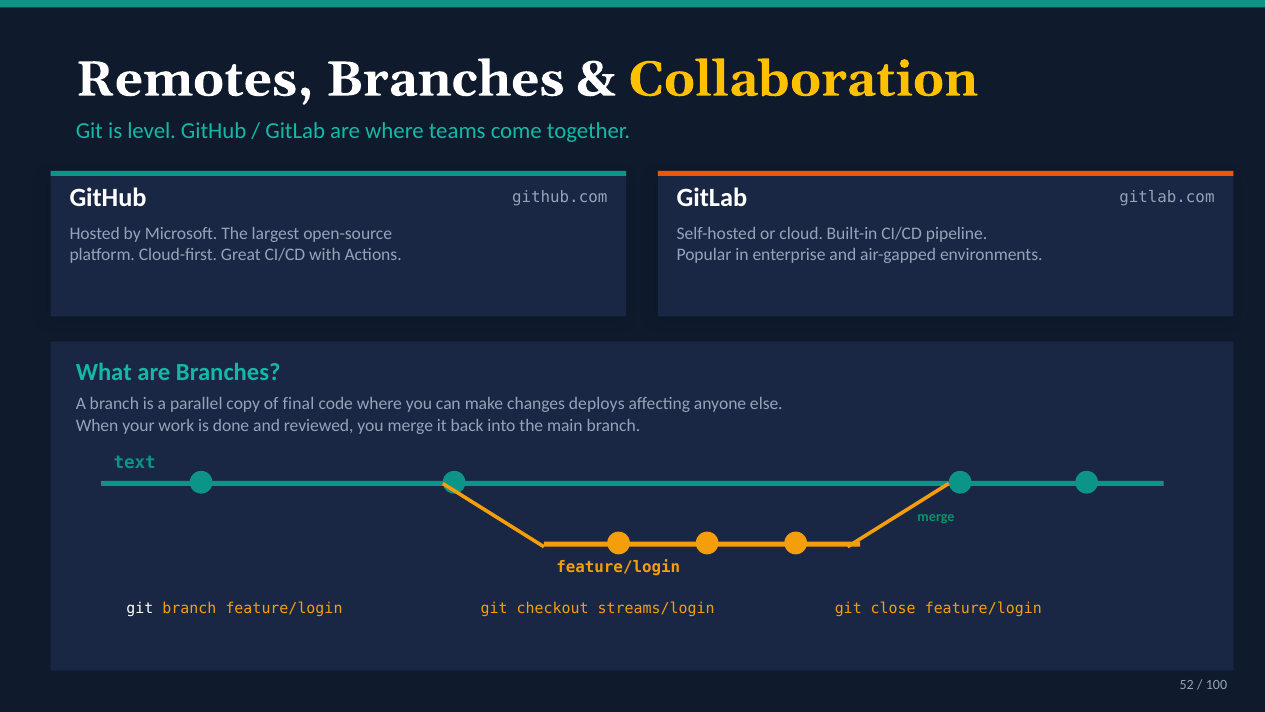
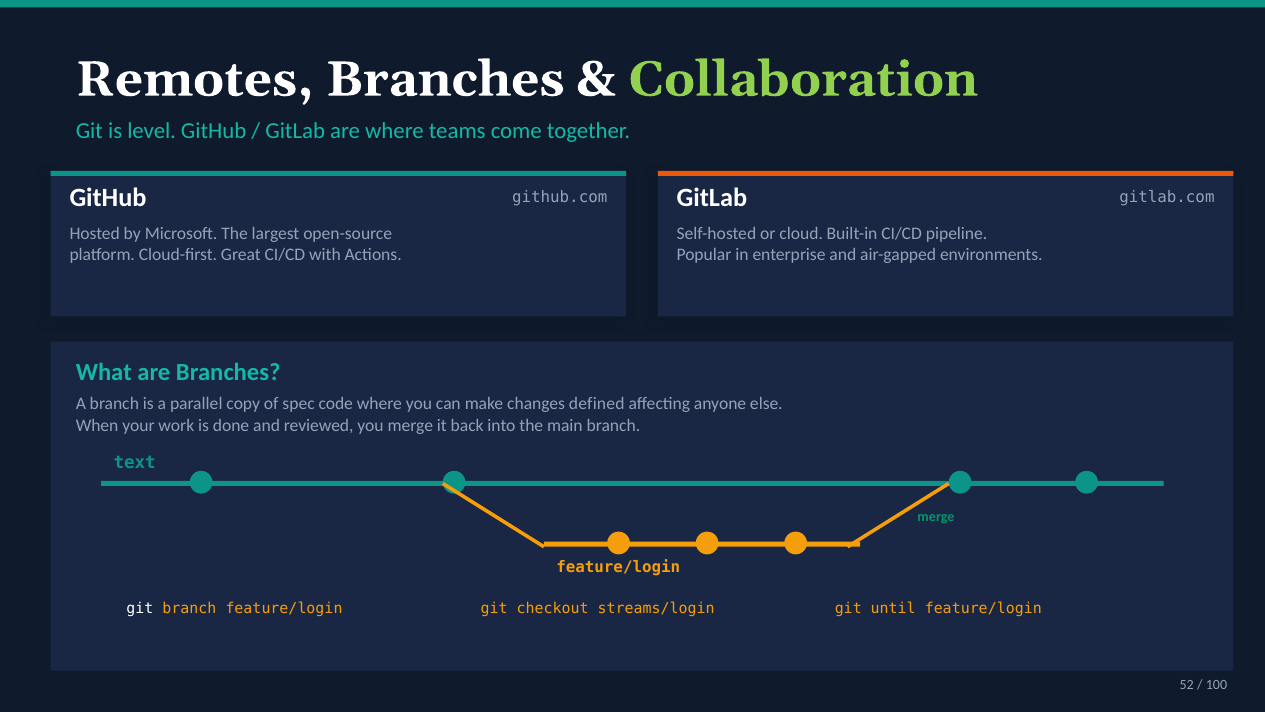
Collaboration colour: yellow -> light green
final: final -> spec
deploys: deploys -> defined
close: close -> until
